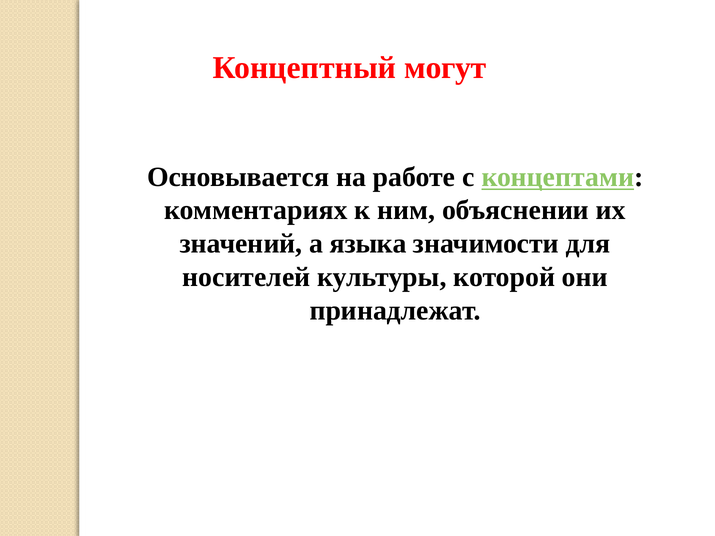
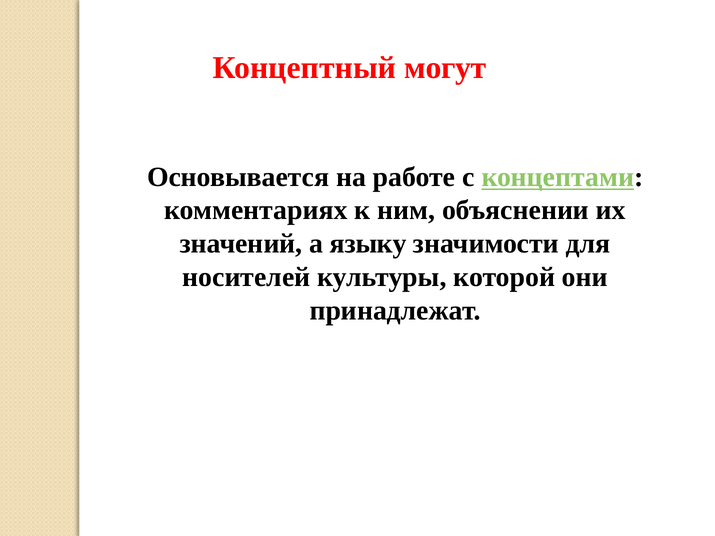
языка: языка -> языку
